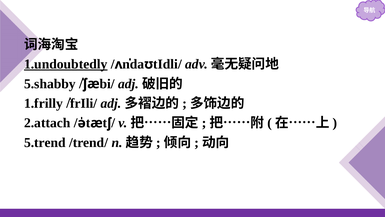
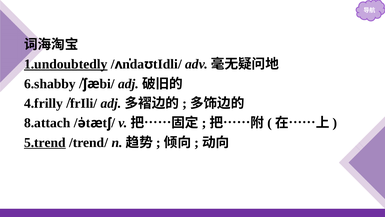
5.shabby: 5.shabby -> 6.shabby
1.frilly: 1.frilly -> 4.frilly
2.attach: 2.attach -> 8.attach
5.trend underline: none -> present
